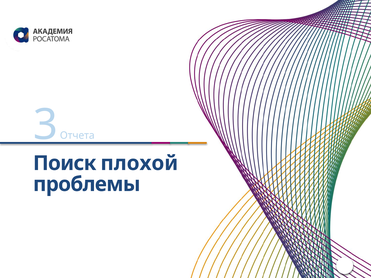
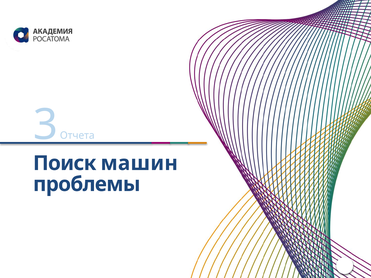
плохой: плохой -> машин
